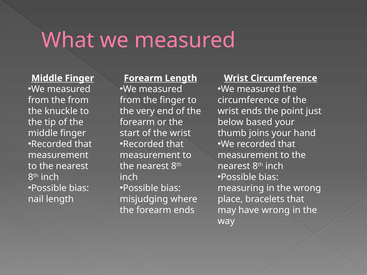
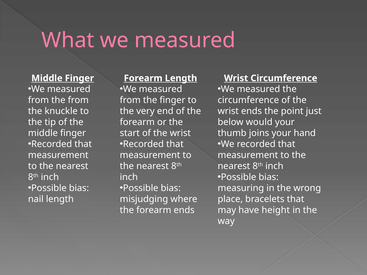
based: based -> would
have wrong: wrong -> height
